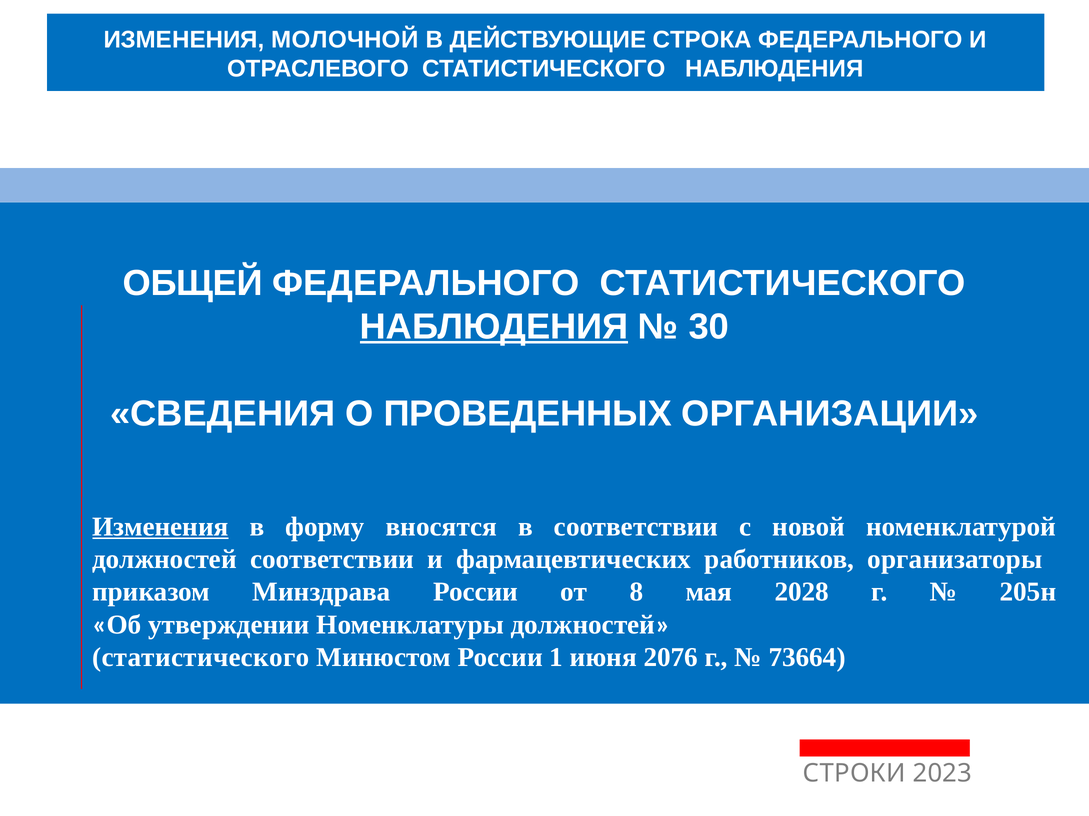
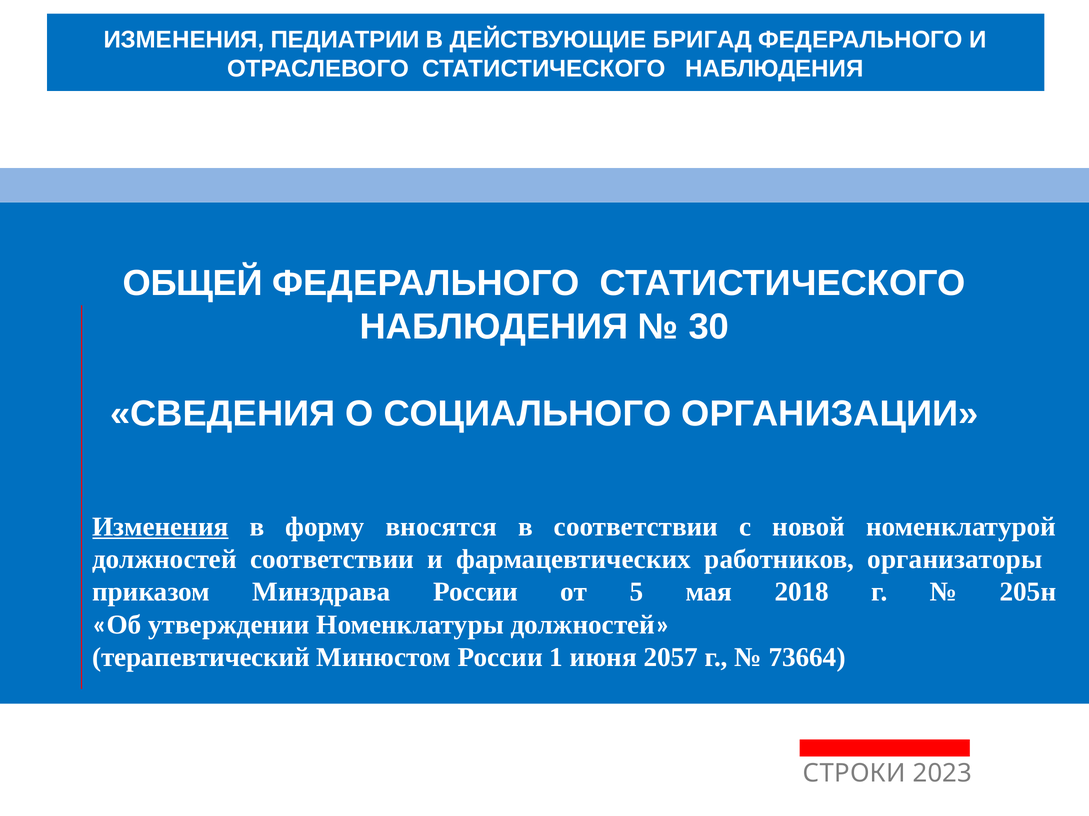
МОЛОЧНОЙ: МОЛОЧНОЙ -> ПЕДИАТРИИ
СТРОКА: СТРОКА -> БРИГАД
НАБЛЮДЕНИЯ at (494, 327) underline: present -> none
ПРОВЕДЕННЫХ: ПРОВЕДЕННЫХ -> СОЦИАЛЬНОГО
8: 8 -> 5
2028: 2028 -> 2018
статистического at (201, 658): статистического -> терапевтический
2076: 2076 -> 2057
